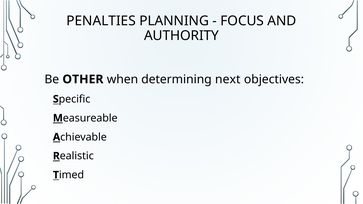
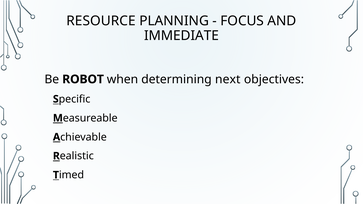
PENALTIES: PENALTIES -> RESOURCE
AUTHORITY: AUTHORITY -> IMMEDIATE
OTHER: OTHER -> ROBOT
